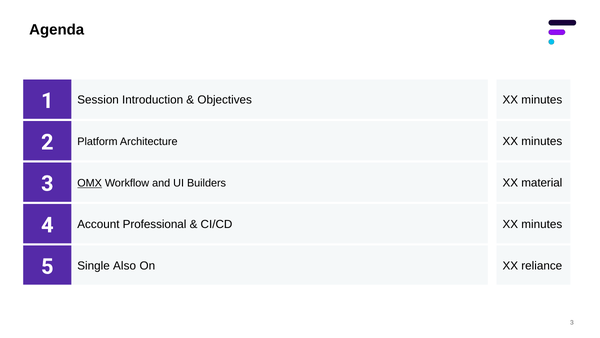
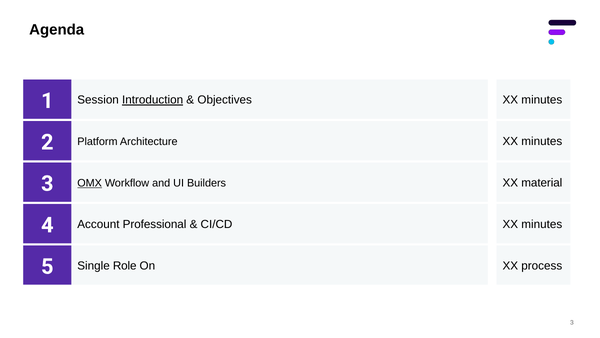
Introduction underline: none -> present
reliance: reliance -> process
Also: Also -> Role
